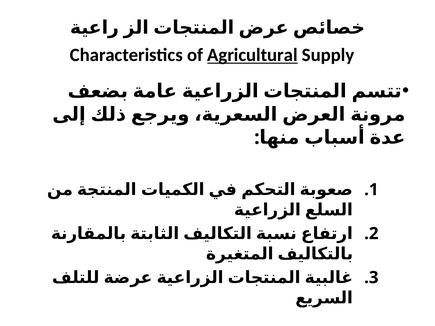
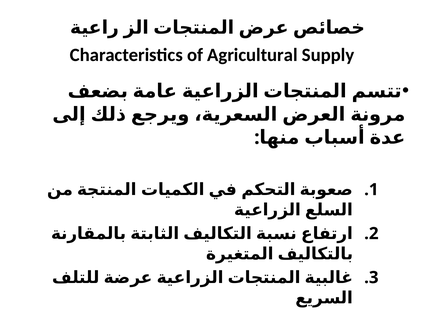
Agricultural underline: present -> none
